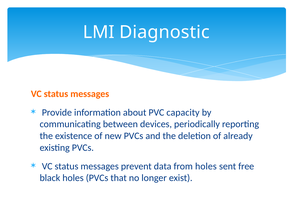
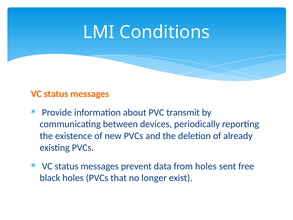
Diagnostic: Diagnostic -> Conditions
capacity: capacity -> transmit
